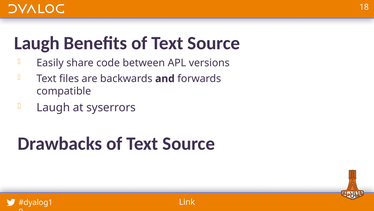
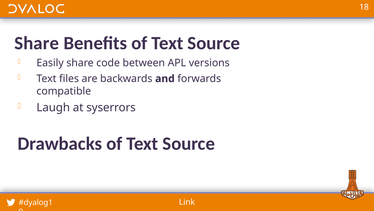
Laugh at (37, 43): Laugh -> Share
